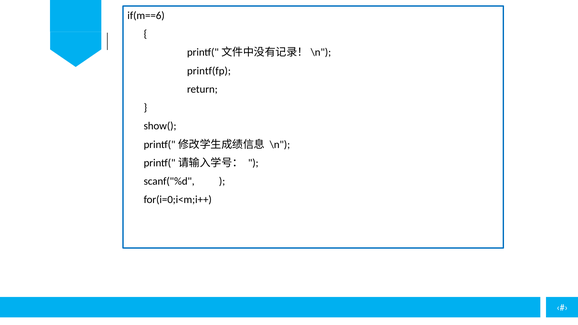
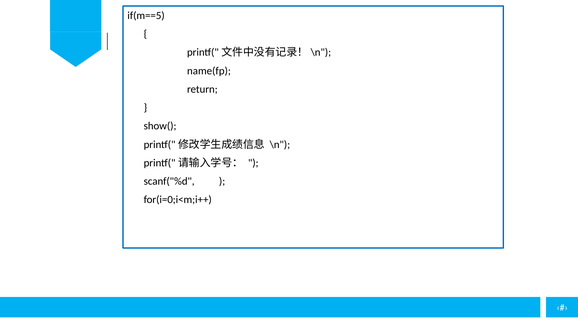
if(m==6: if(m==6 -> if(m==5
printf(fp: printf(fp -> name(fp
